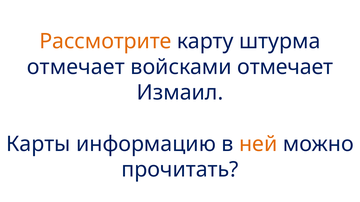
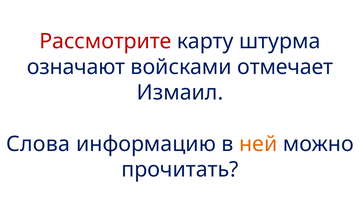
Рассмотрите colour: orange -> red
отмечает at (76, 67): отмечает -> означают
Карты: Карты -> Слова
